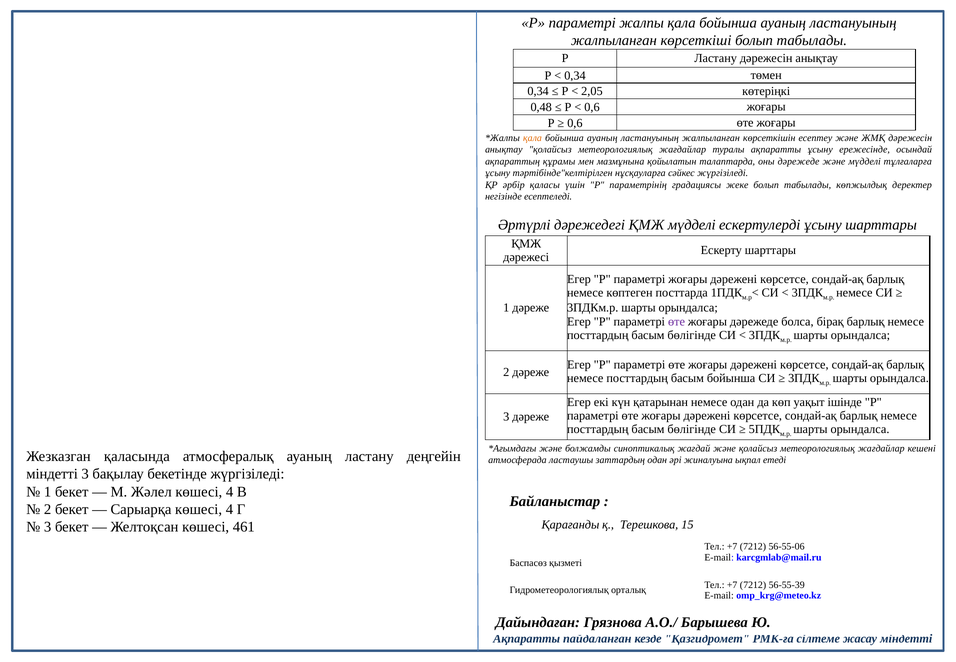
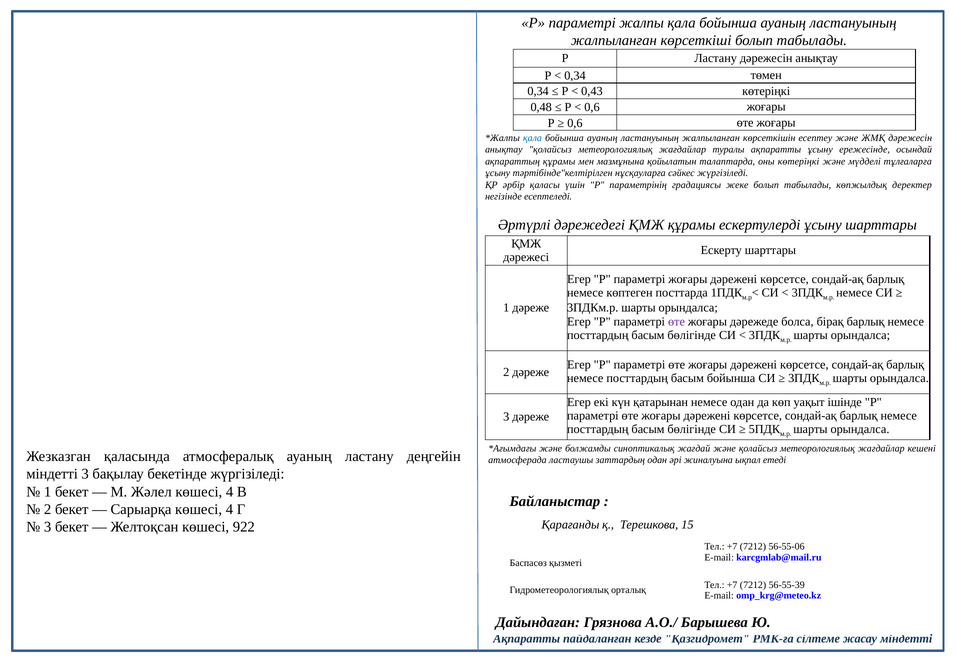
2,05: 2,05 -> 0,43
қала at (532, 138) colour: orange -> blue
оны дәрежеде: дәрежеде -> көтеріңкі
ҚМЖ мүдделі: мүдделі -> құрамы
461: 461 -> 922
